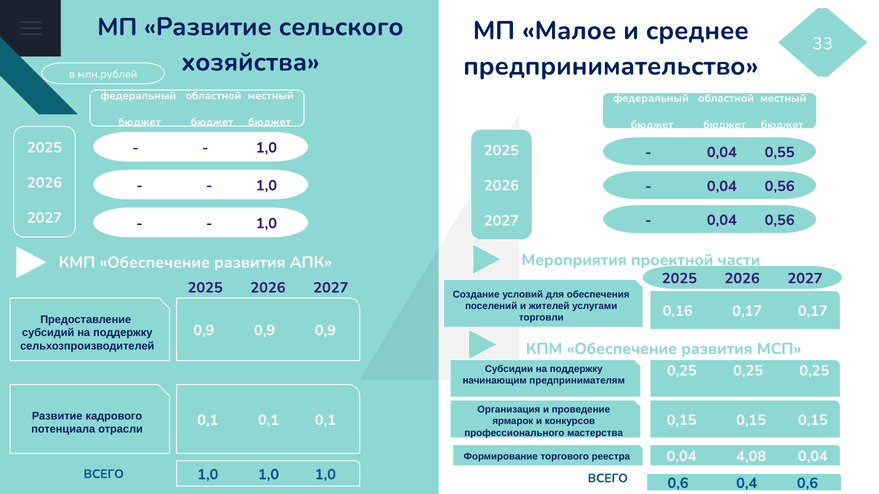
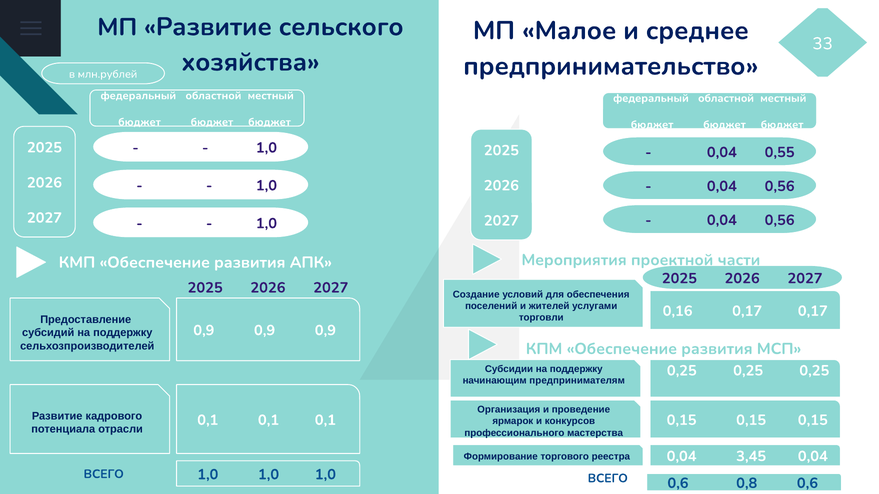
4,08: 4,08 -> 3,45
0,4: 0,4 -> 0,8
